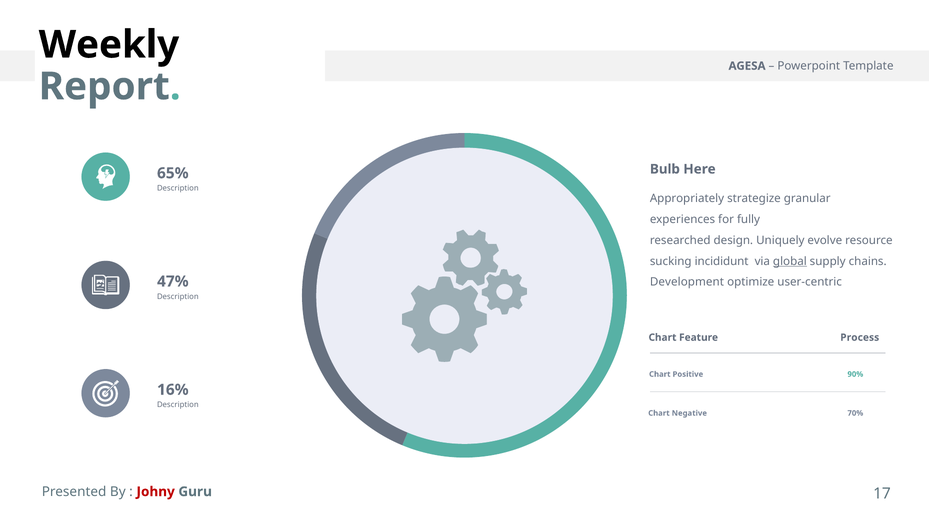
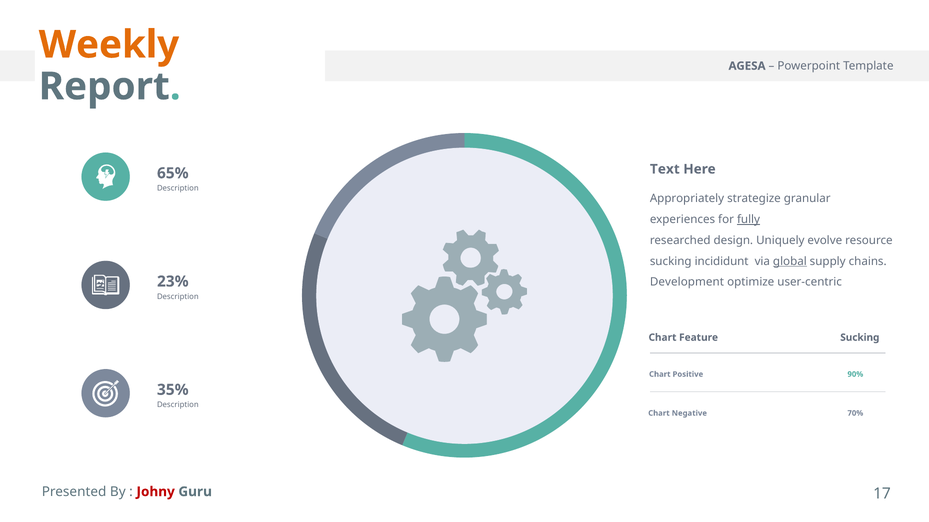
Weekly colour: black -> orange
Bulb: Bulb -> Text
fully underline: none -> present
47%: 47% -> 23%
Feature Process: Process -> Sucking
16%: 16% -> 35%
